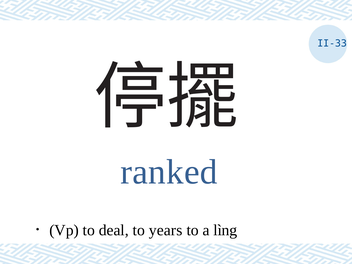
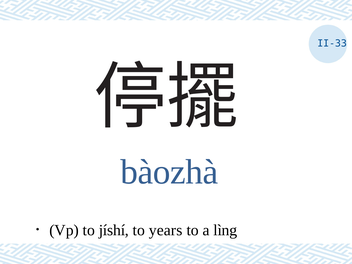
ranked: ranked -> bàozhà
deal: deal -> jíshí
